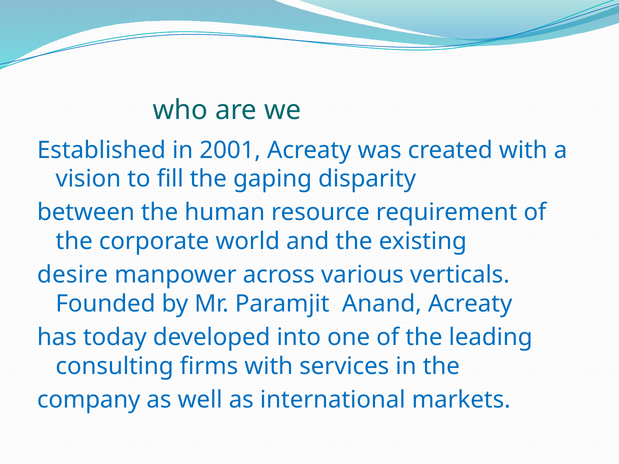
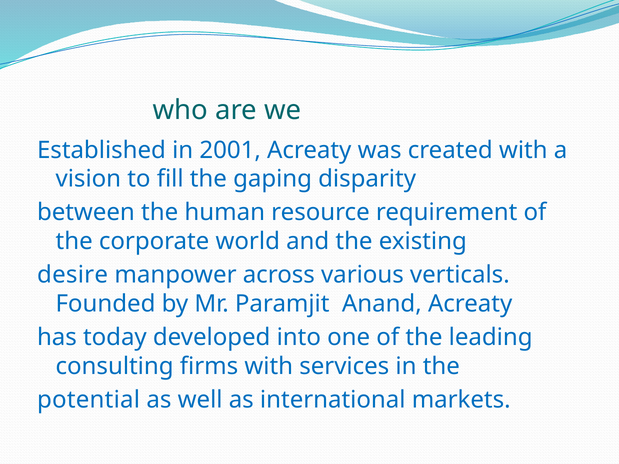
company: company -> potential
